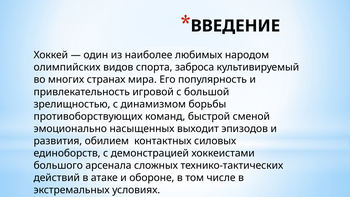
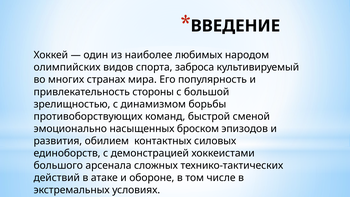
игровой: игровой -> стороны
выходит: выходит -> броском
